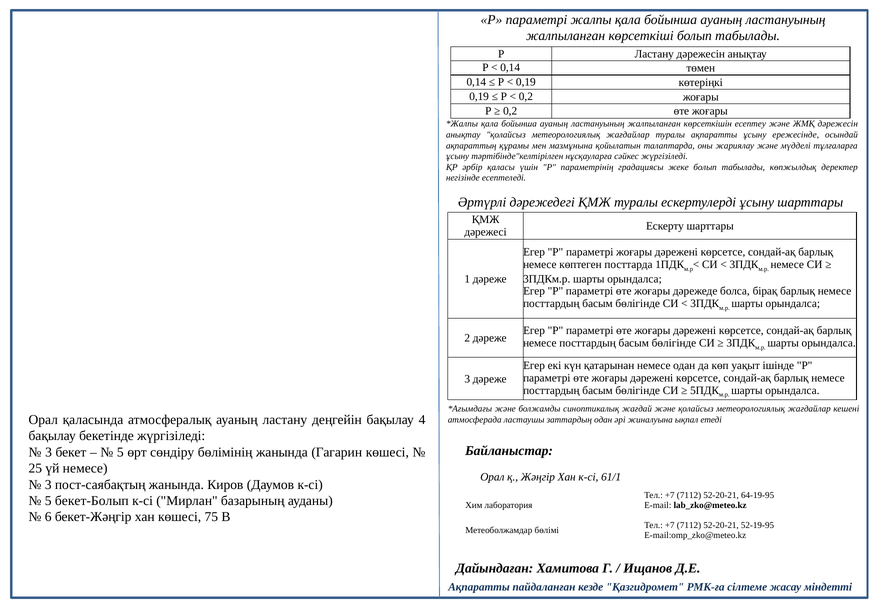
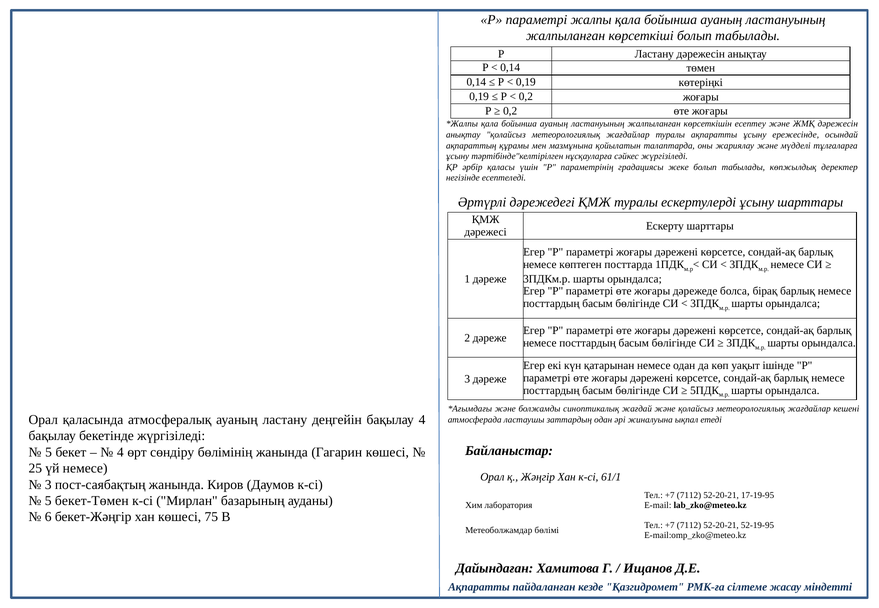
3 at (49, 453): 3 -> 5
5 at (120, 453): 5 -> 4
64-19-95: 64-19-95 -> 17-19-95
бекет-Болып: бекет-Болып -> бекет-Төмен
